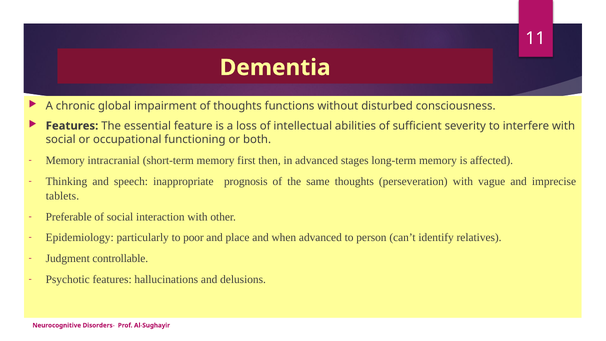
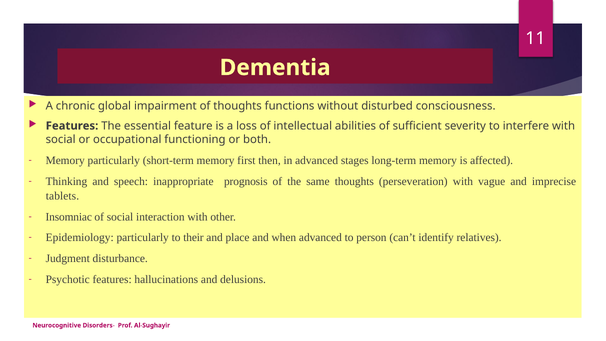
Memory intracranial: intracranial -> particularly
Preferable: Preferable -> Insomniac
poor: poor -> their
controllable: controllable -> disturbance
